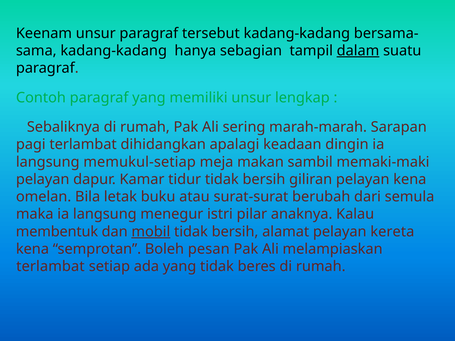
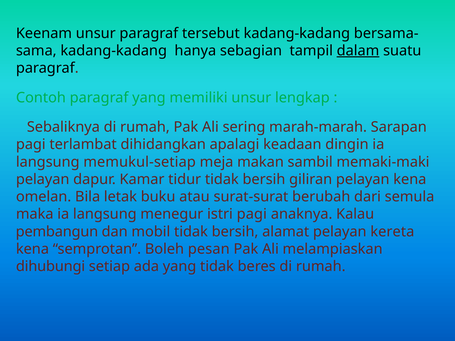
istri pilar: pilar -> pagi
membentuk: membentuk -> pembangun
mobil underline: present -> none
terlambat at (50, 267): terlambat -> dihubungi
